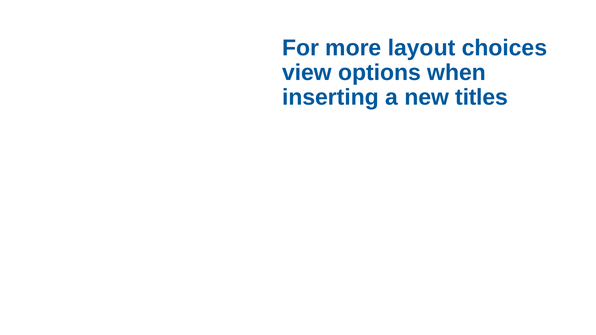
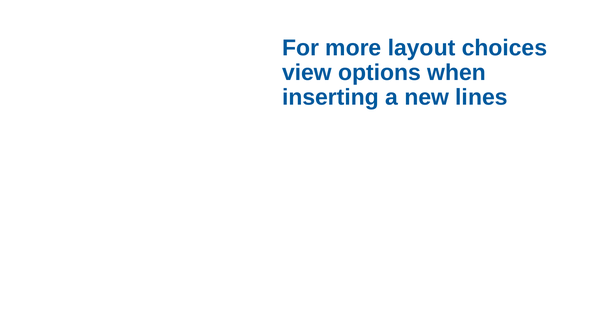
titles: titles -> lines
